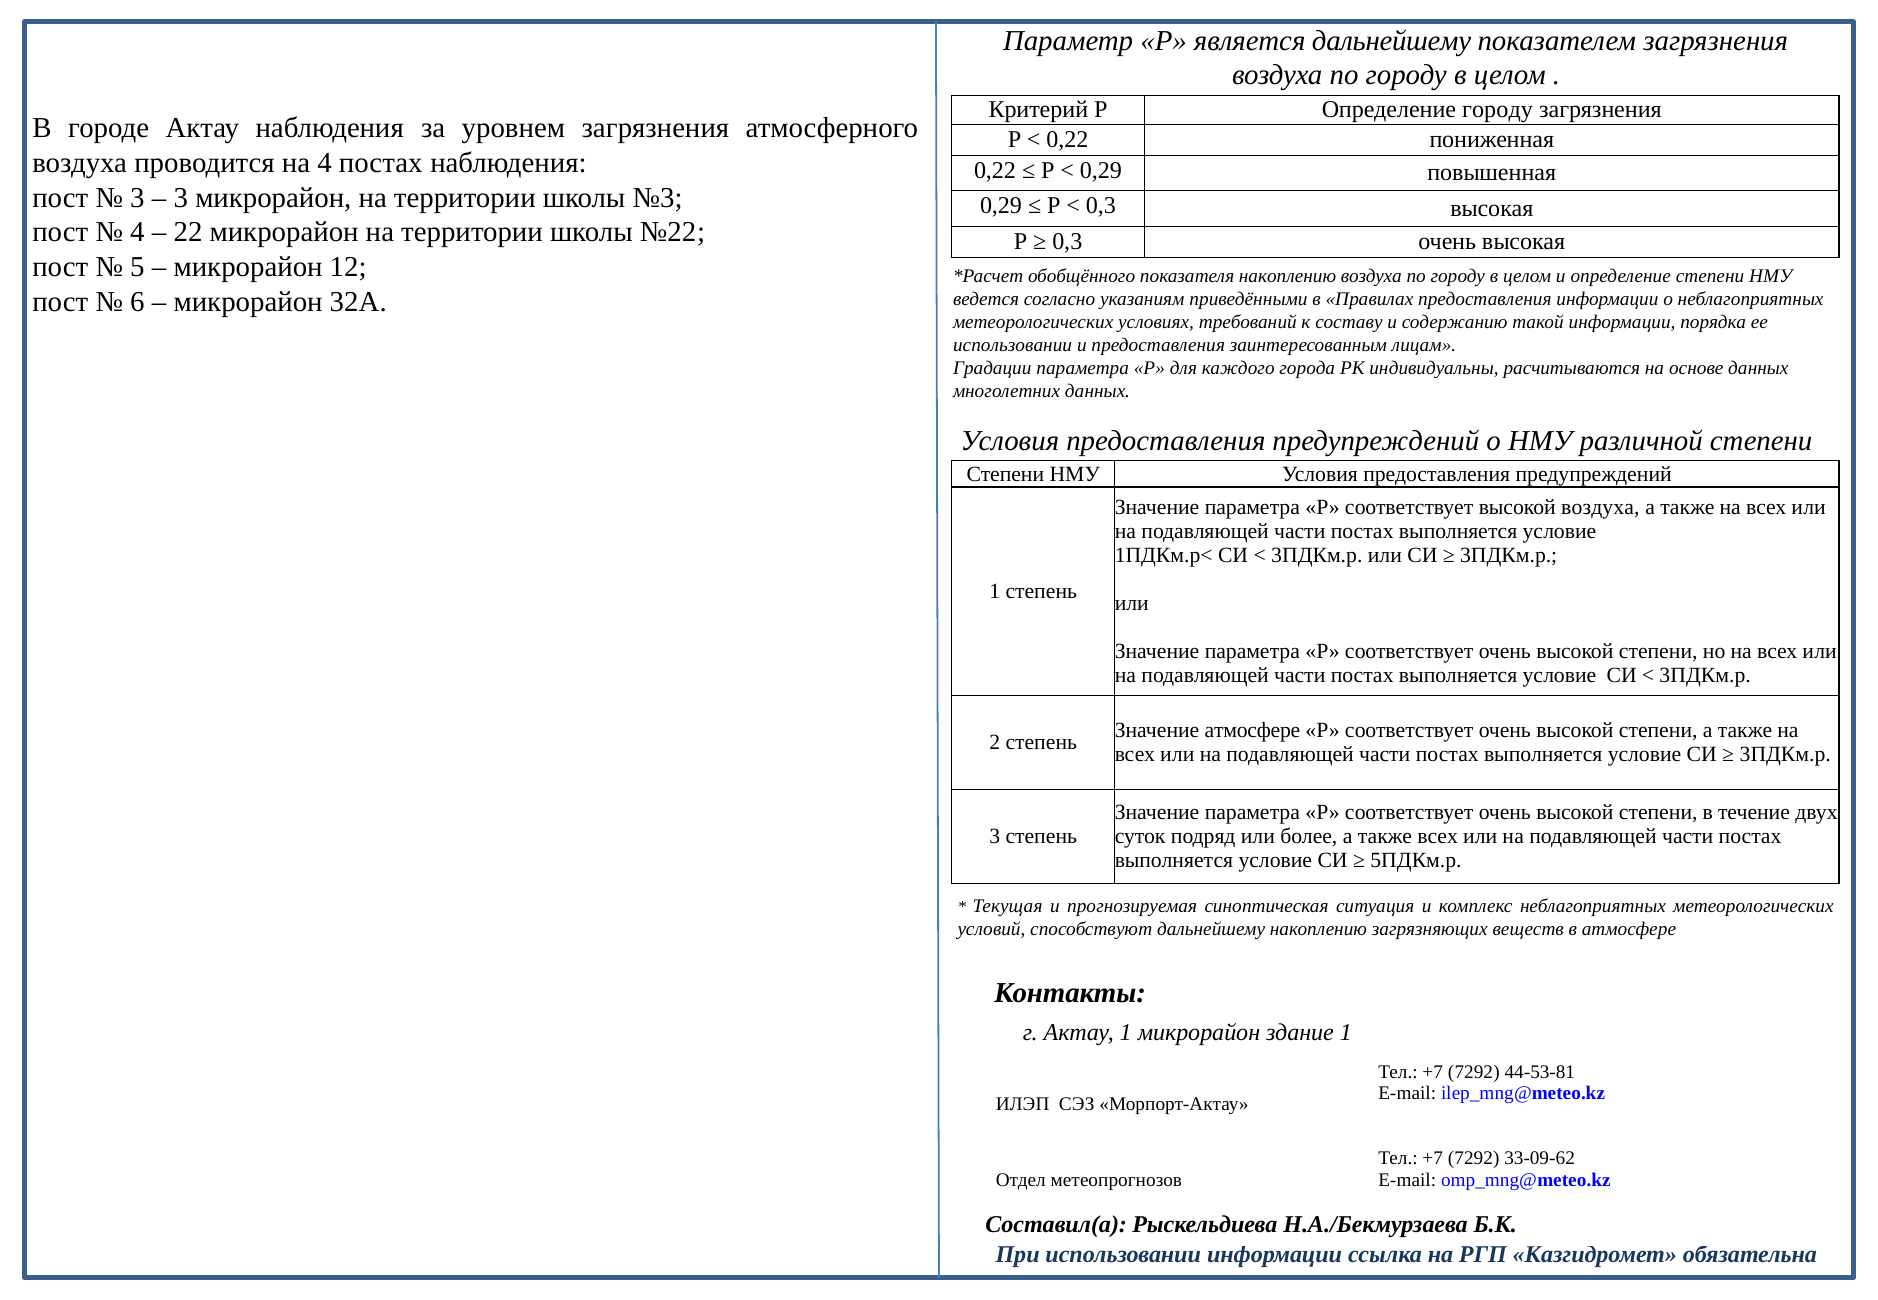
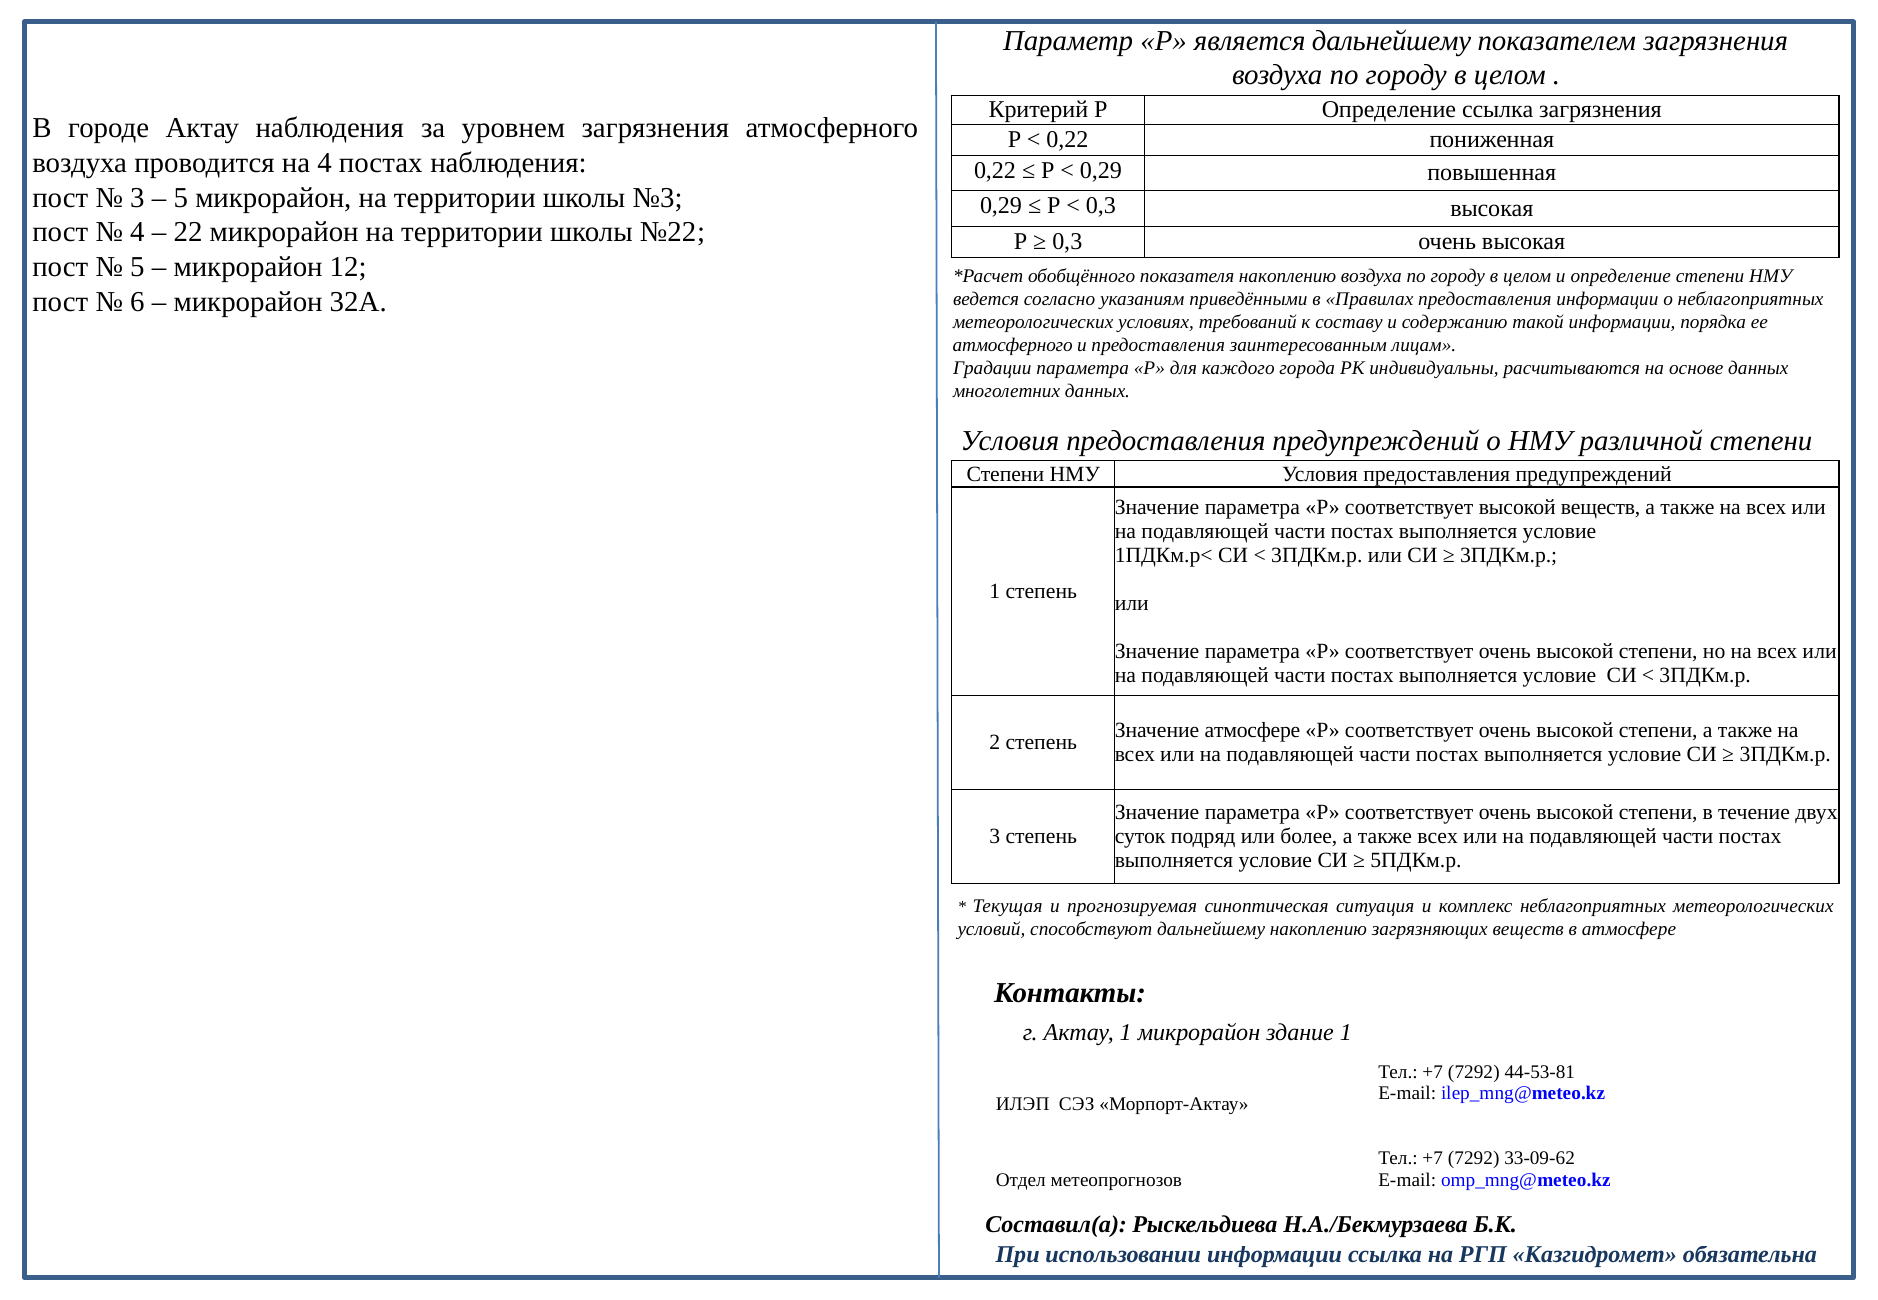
Определение городу: городу -> ссылка
3 at (181, 198): 3 -> 5
использовании at (1013, 345): использовании -> атмосферного
высокой воздуха: воздуха -> веществ
